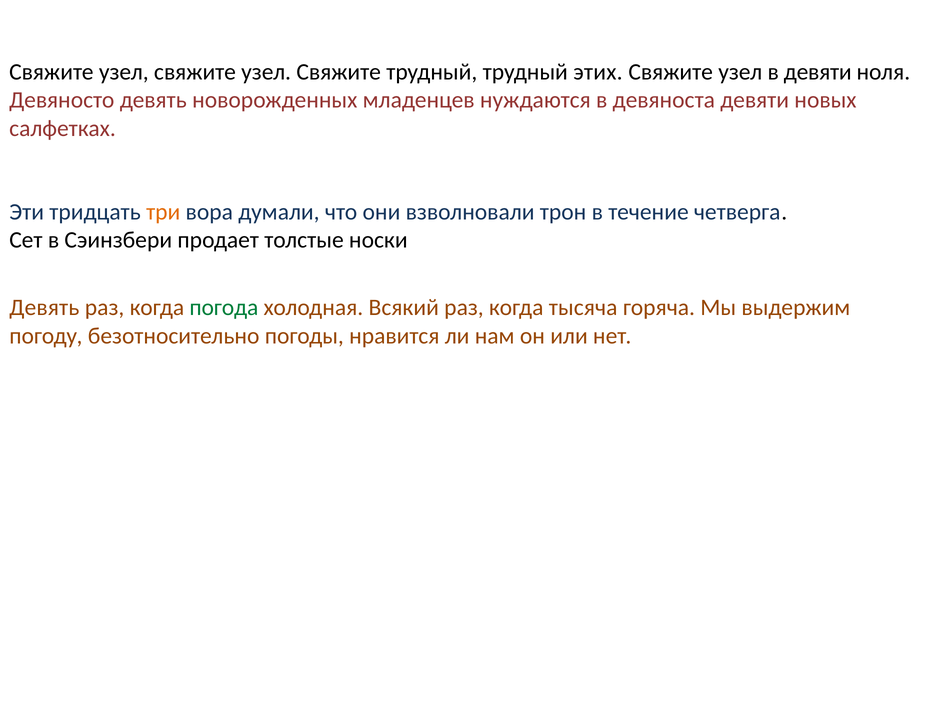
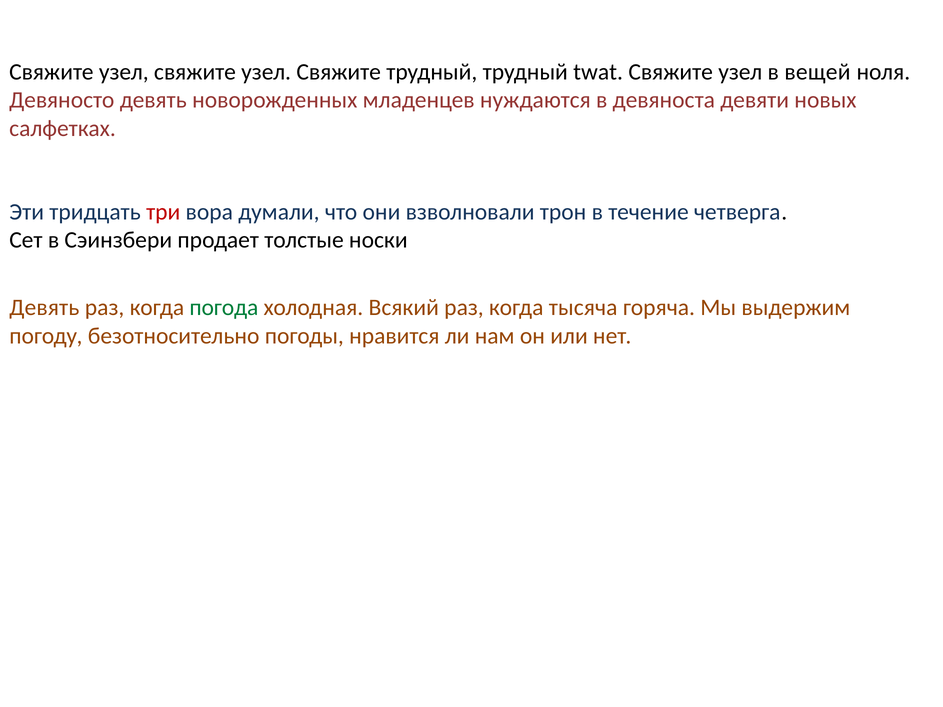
этих: этих -> twat
в девяти: девяти -> вещей
три colour: orange -> red
